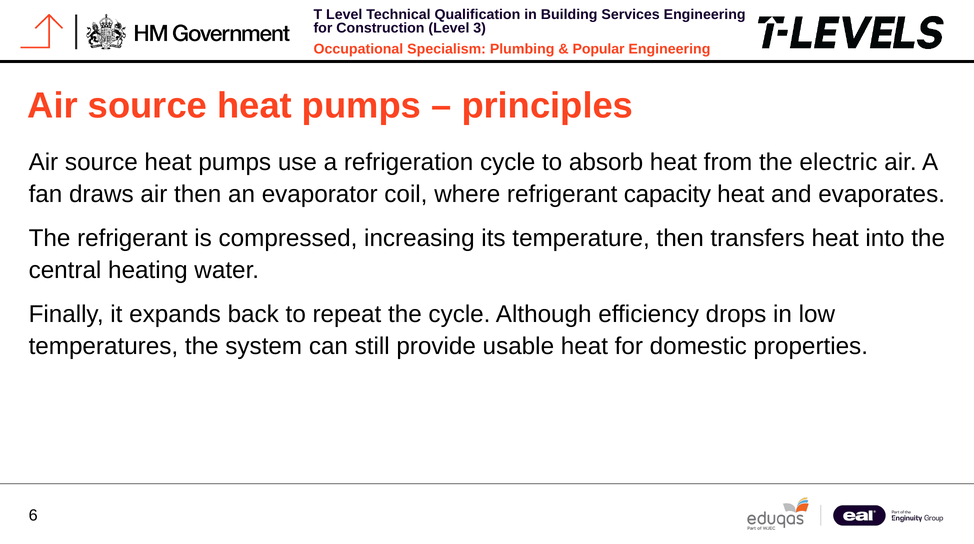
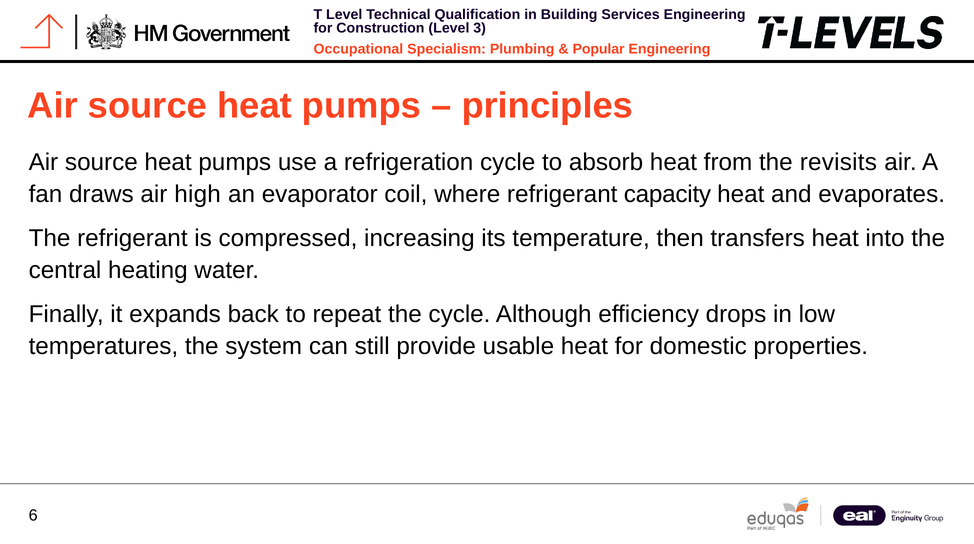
electric: electric -> revisits
air then: then -> high
